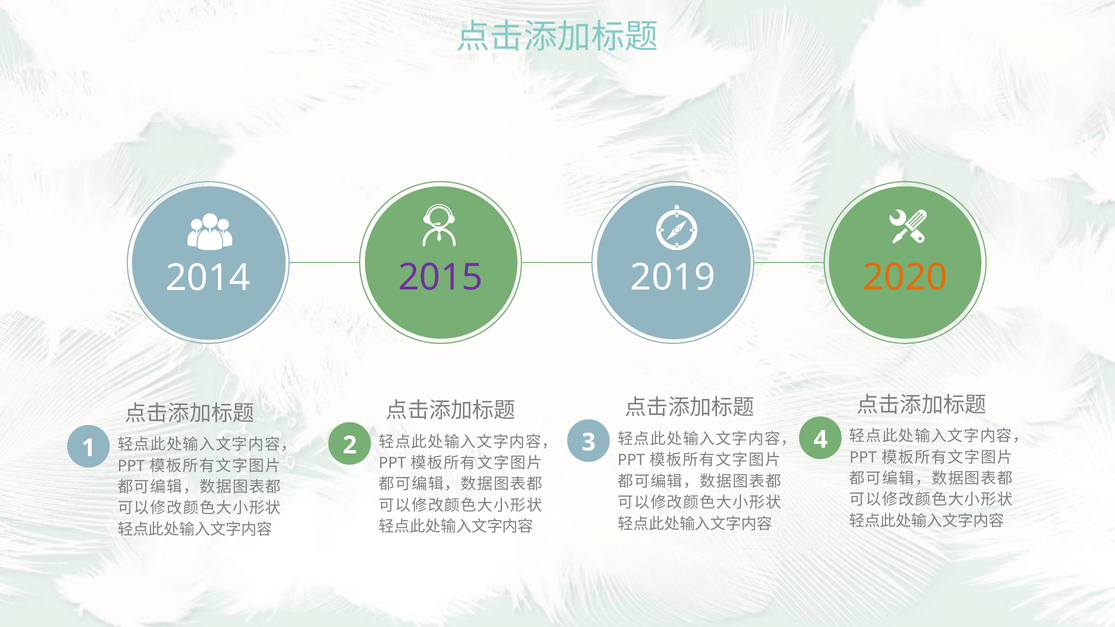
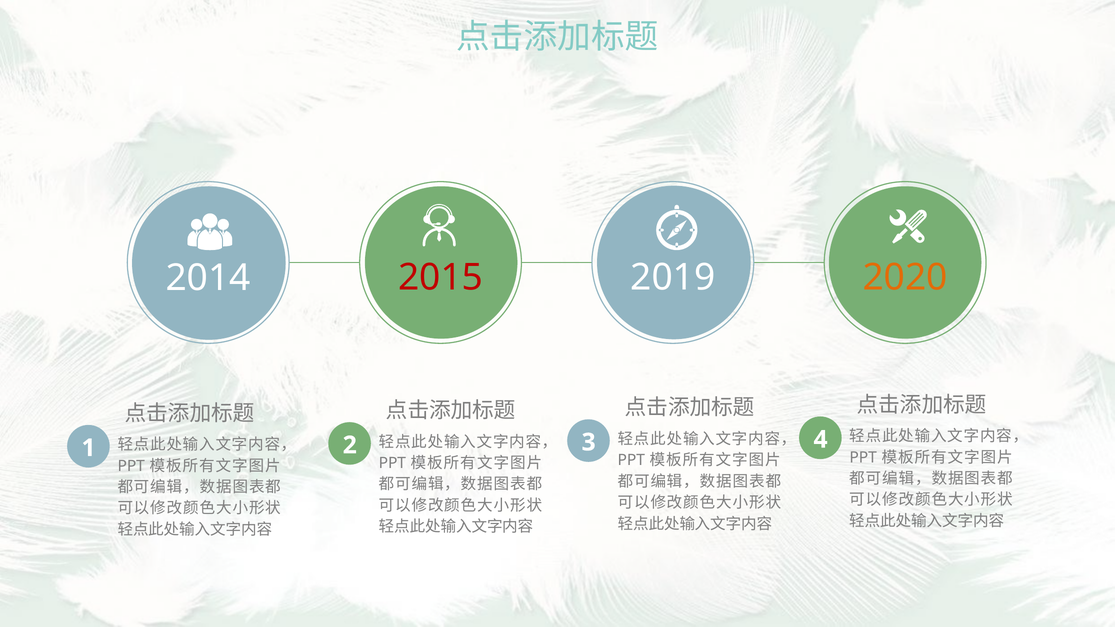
2015 colour: purple -> red
